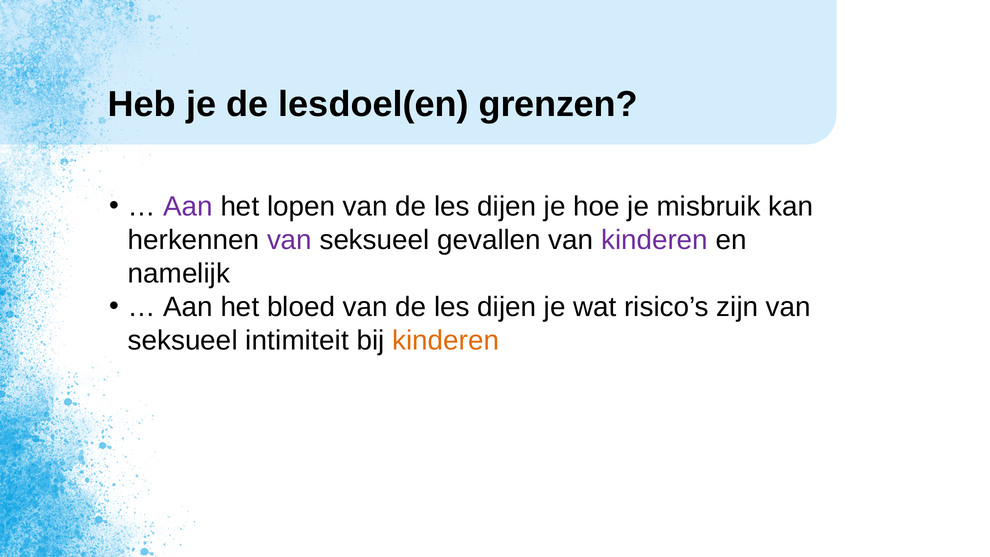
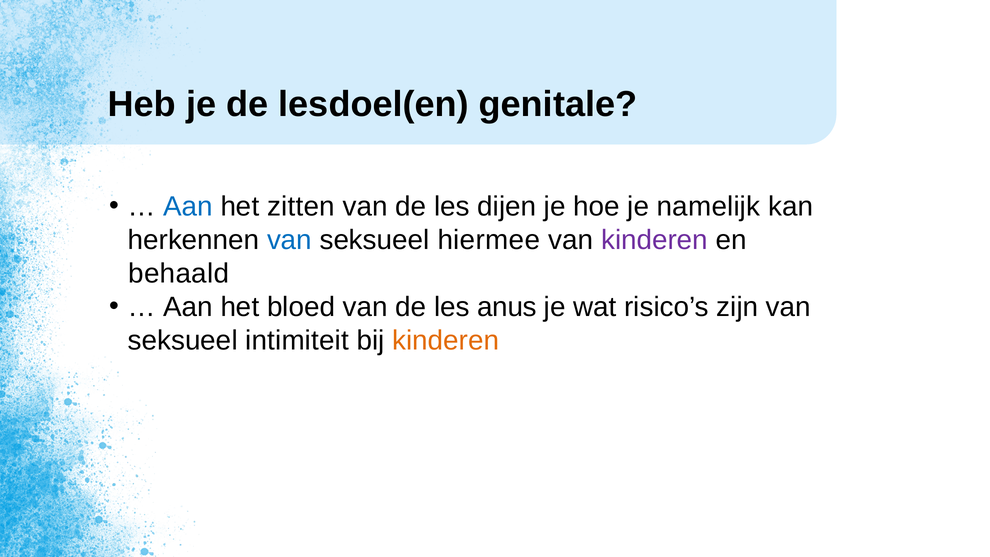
grenzen: grenzen -> genitale
Aan at (188, 206) colour: purple -> blue
lopen: lopen -> zitten
misbruik: misbruik -> namelijk
van at (289, 240) colour: purple -> blue
gevallen: gevallen -> hiermee
namelijk: namelijk -> behaald
dijen at (507, 307): dijen -> anus
